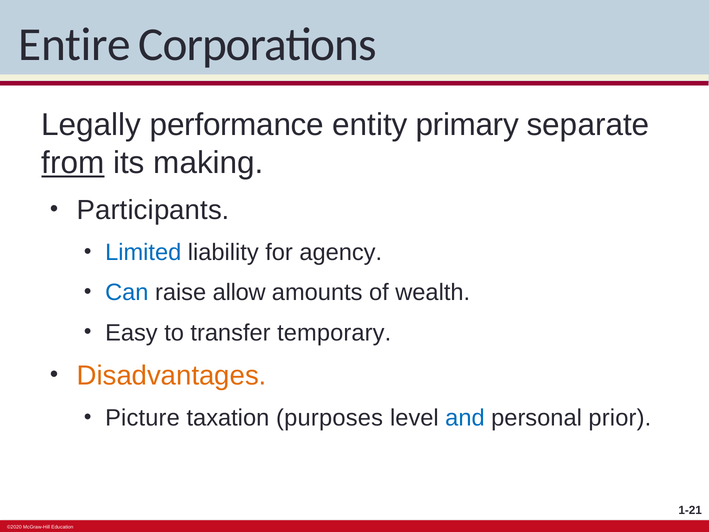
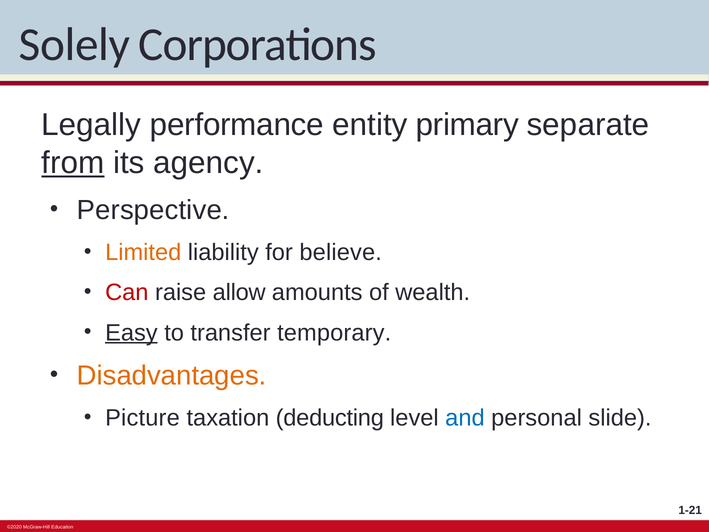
Entire: Entire -> Solely
making: making -> agency
Participants: Participants -> Perspective
Limited colour: blue -> orange
agency: agency -> believe
Can colour: blue -> red
Easy underline: none -> present
purposes: purposes -> deducting
prior: prior -> slide
